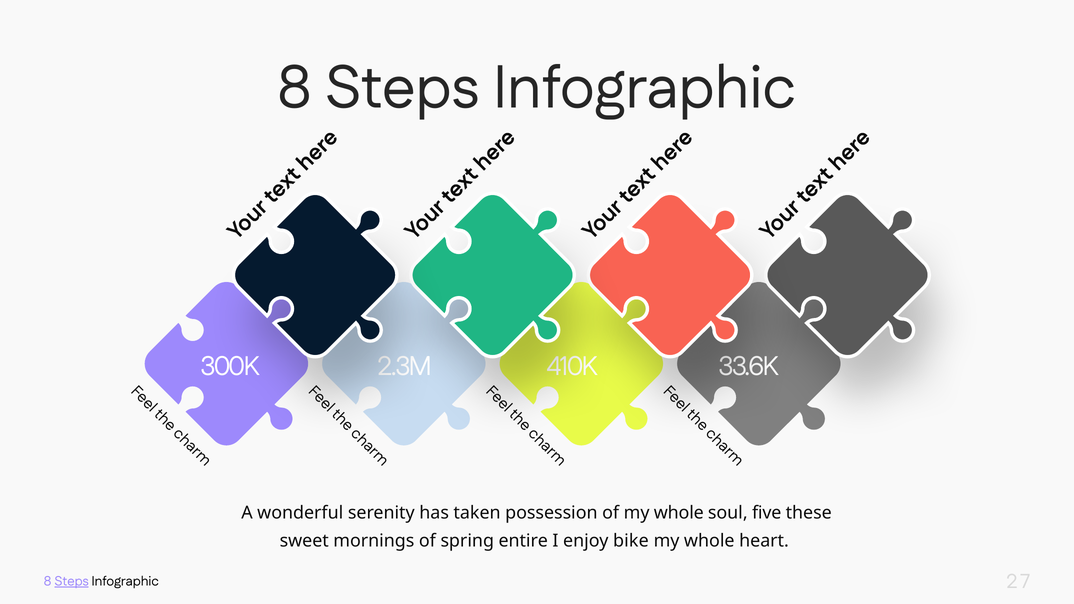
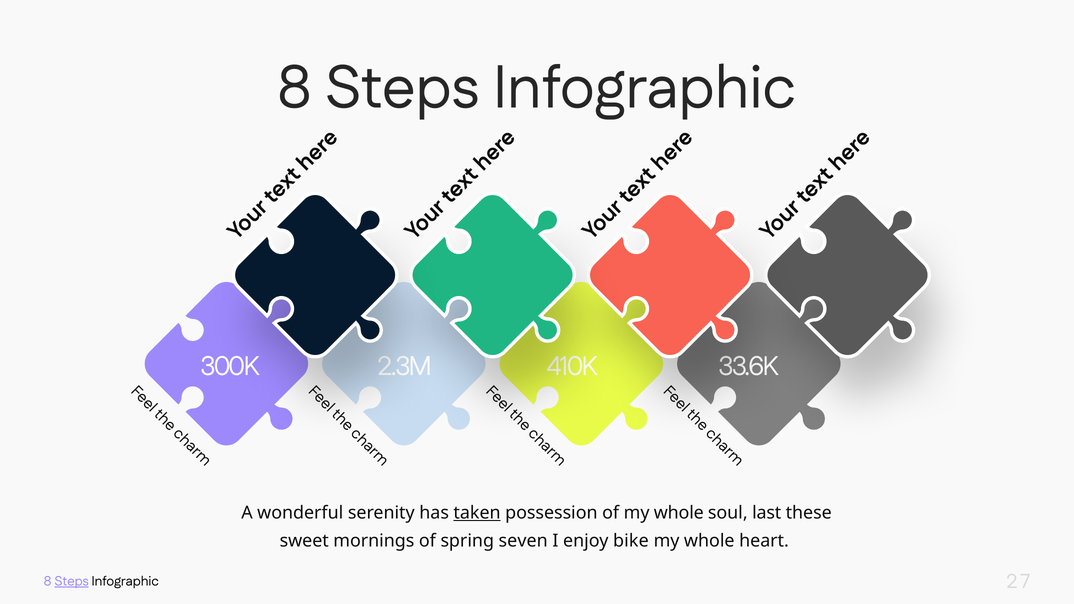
taken underline: none -> present
five: five -> last
entire: entire -> seven
